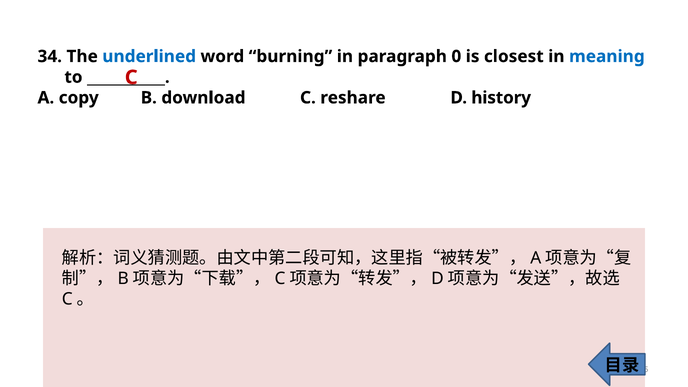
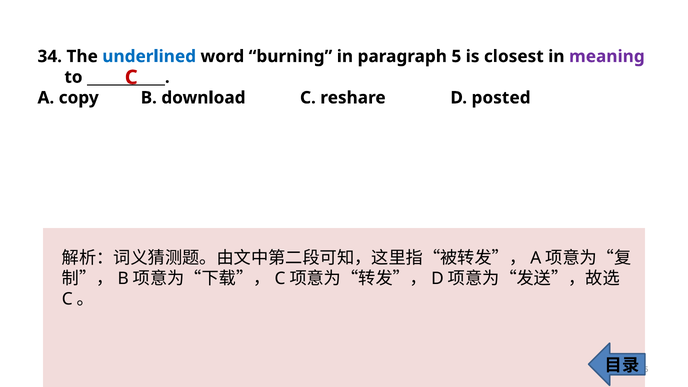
0: 0 -> 5
meaning colour: blue -> purple
history: history -> posted
